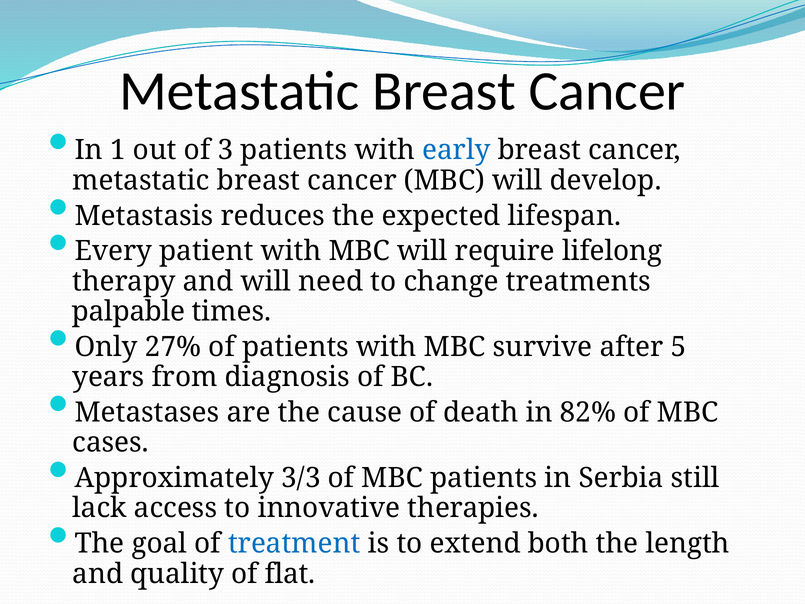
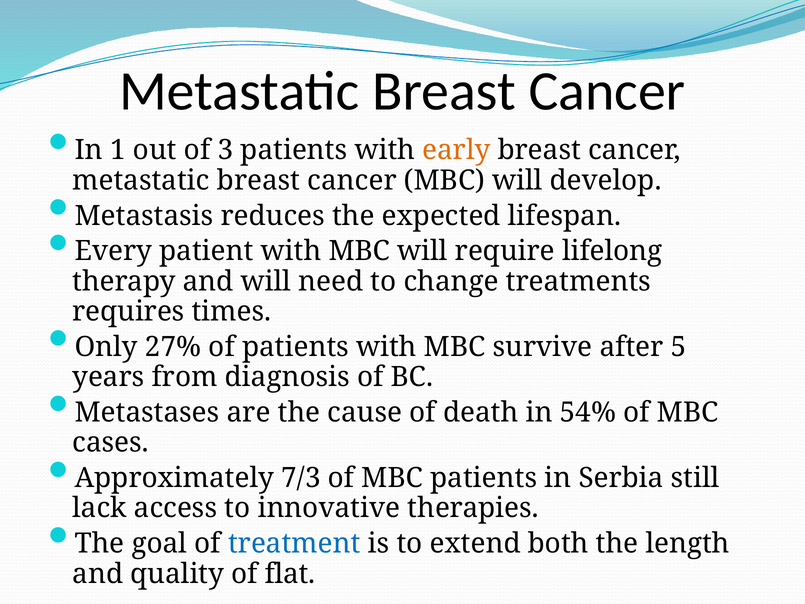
early colour: blue -> orange
palpable: palpable -> requires
82%: 82% -> 54%
3/3: 3/3 -> 7/3
